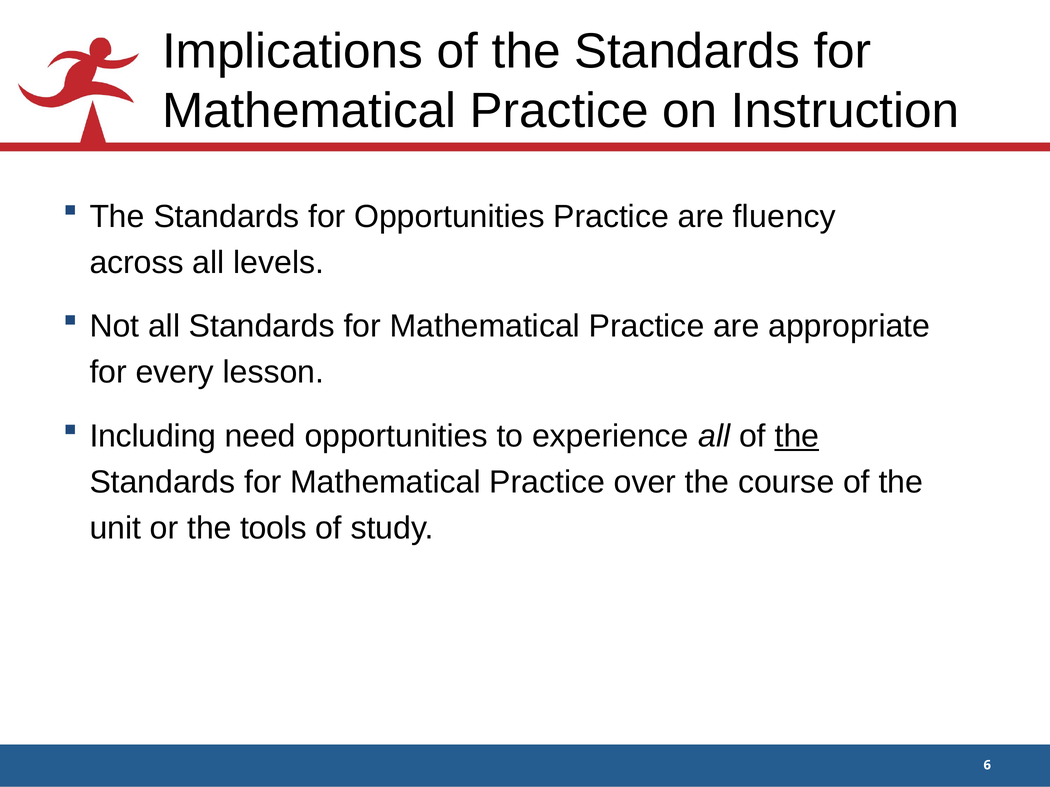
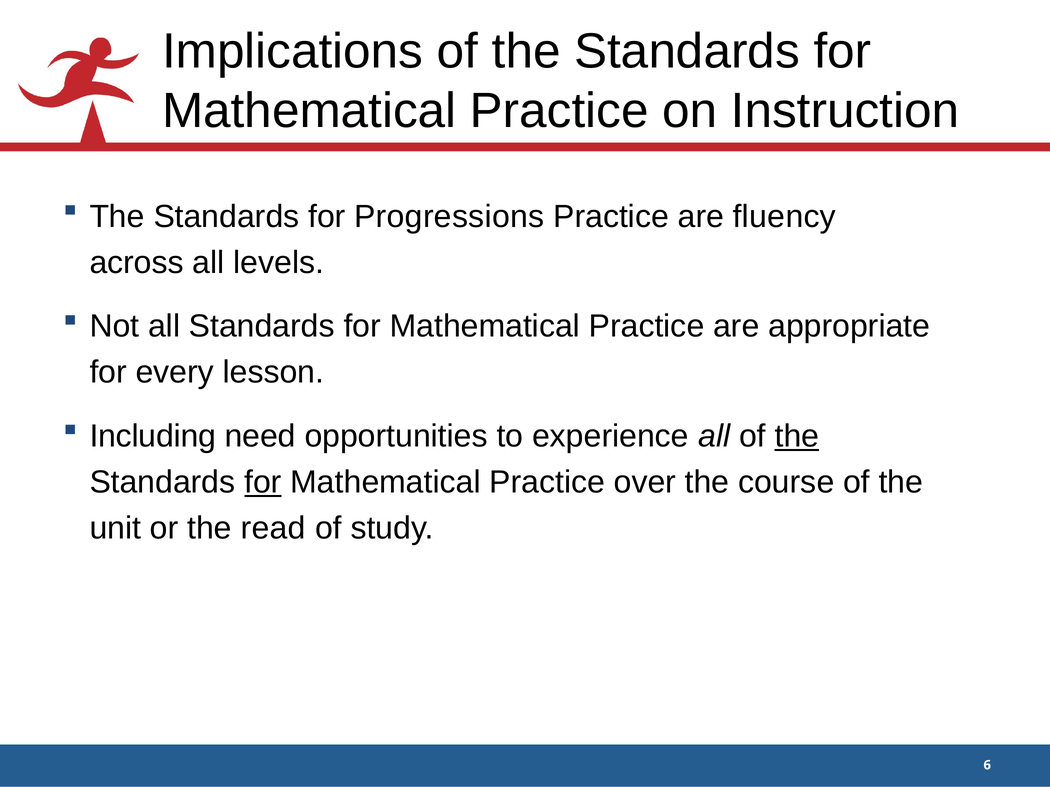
for Opportunities: Opportunities -> Progressions
for at (263, 482) underline: none -> present
tools: tools -> read
